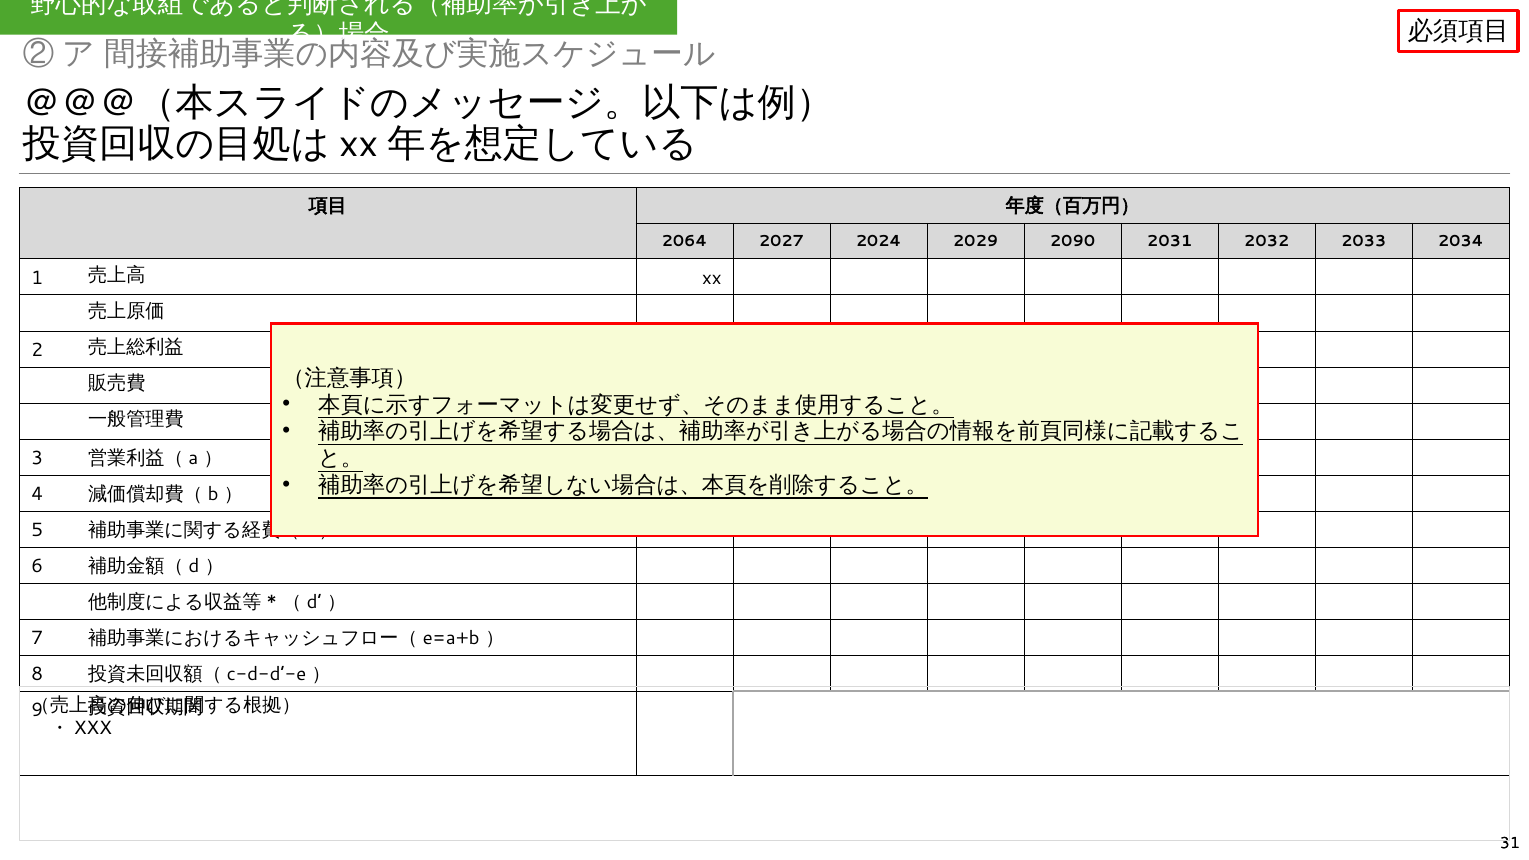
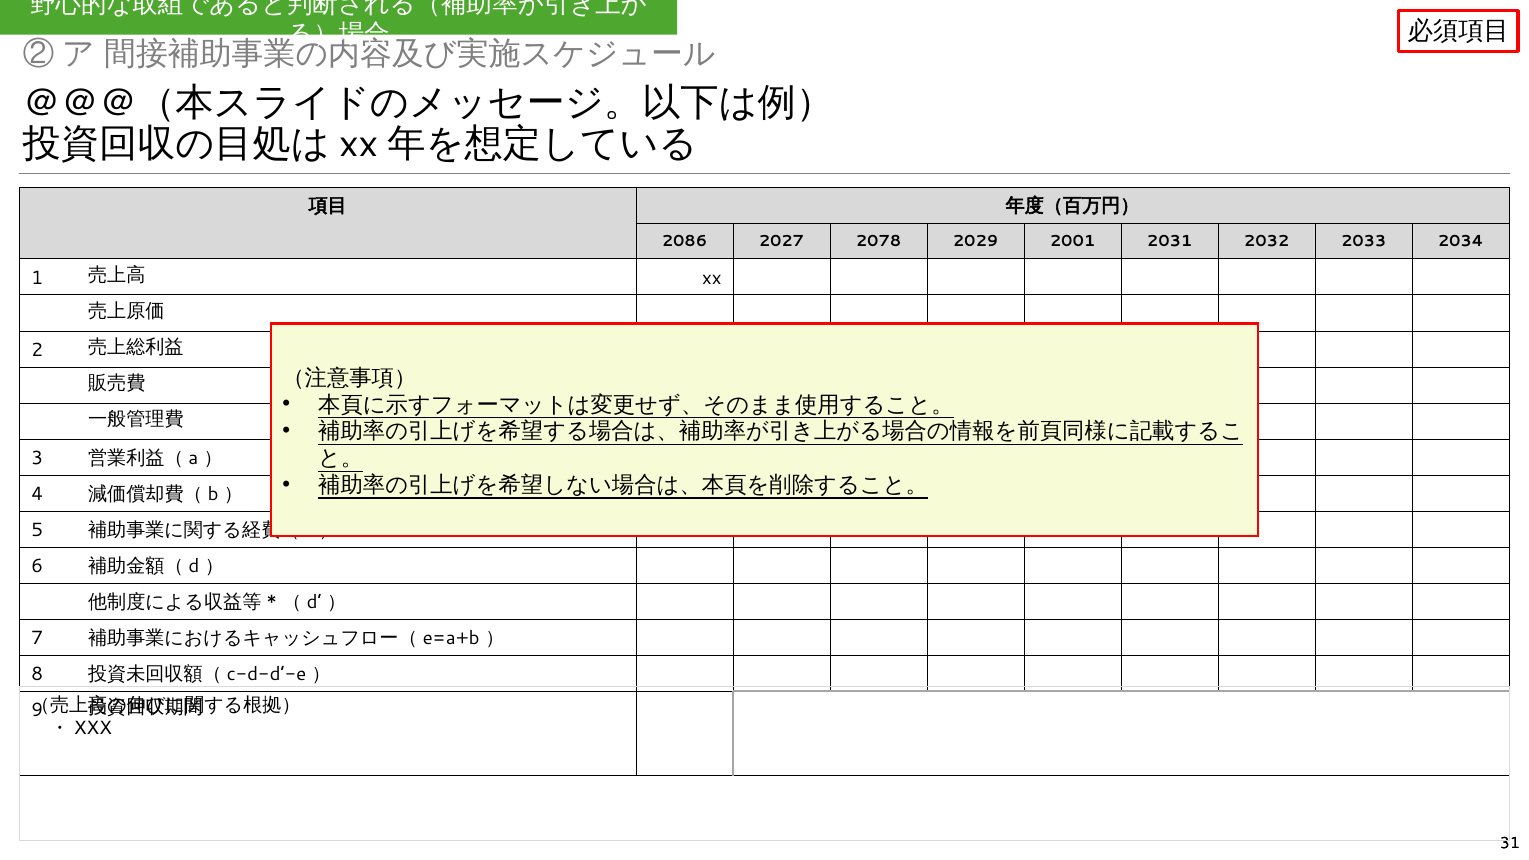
2064: 2064 -> 2086
2024: 2024 -> 2078
2090: 2090 -> 2001
